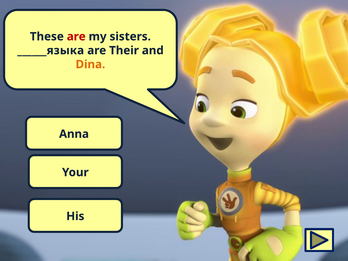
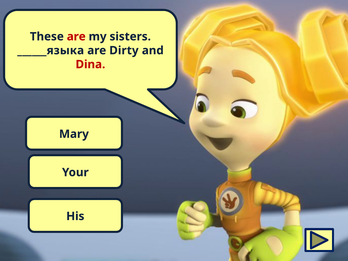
Their: Their -> Dirty
Dina colour: orange -> red
Anna: Anna -> Mary
